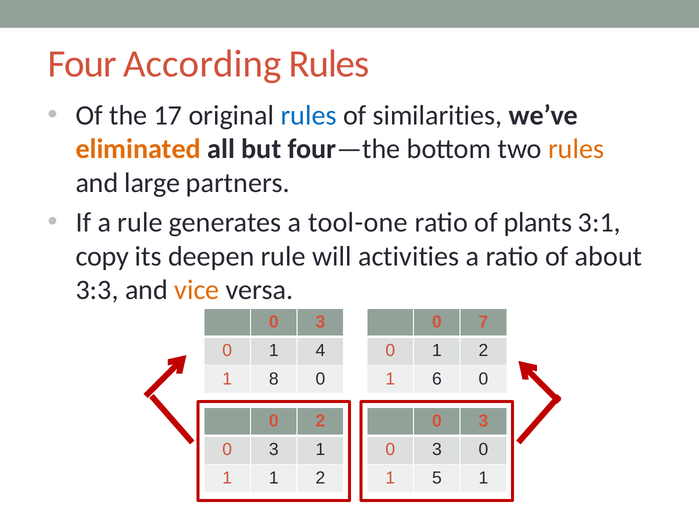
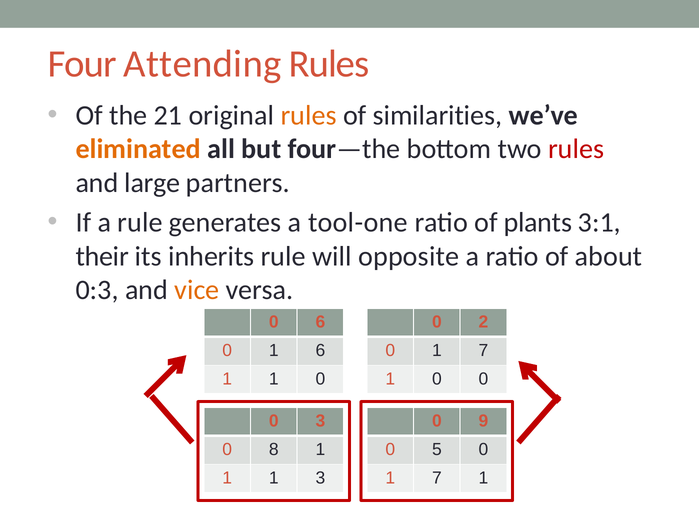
According: According -> Attending
17: 17 -> 21
rules at (309, 115) colour: blue -> orange
rules at (576, 149) colour: orange -> red
copy: copy -> their
deepen: deepen -> inherits
activities: activities -> opposite
3:3: 3:3 -> 0:3
3 at (320, 322): 3 -> 6
7: 7 -> 2
1 4: 4 -> 6
2 at (483, 351): 2 -> 7
8 at (274, 379): 8 -> 1
6 at (437, 379): 6 -> 0
0 2: 2 -> 3
3 at (483, 421): 3 -> 9
3 at (274, 450): 3 -> 8
3 at (437, 450): 3 -> 5
1 1 2: 2 -> 3
5 at (437, 478): 5 -> 7
